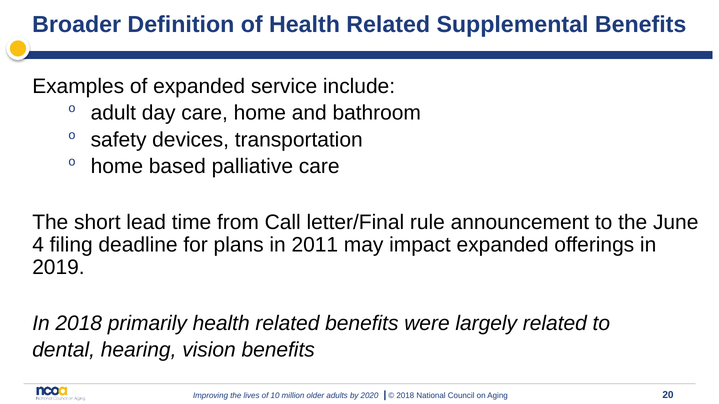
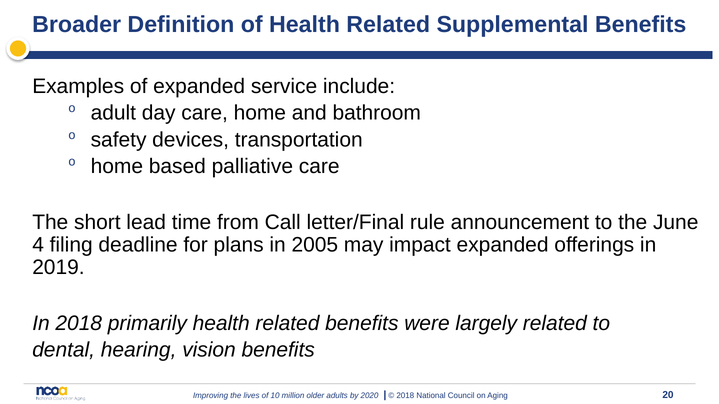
2011: 2011 -> 2005
